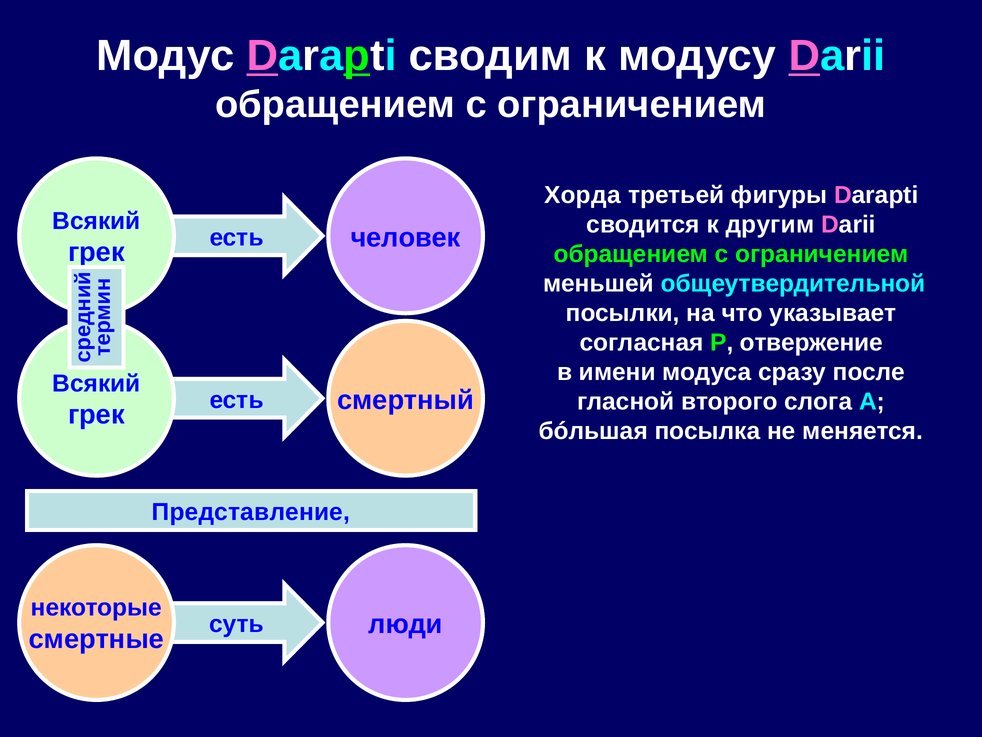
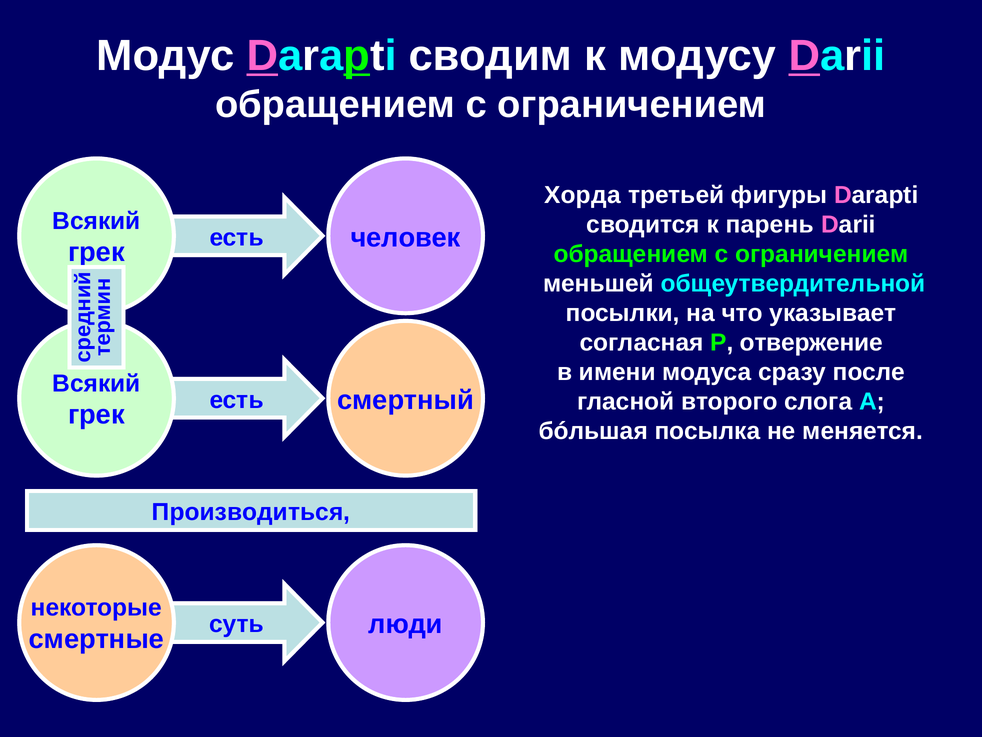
другим: другим -> парень
Представление: Представление -> Производиться
